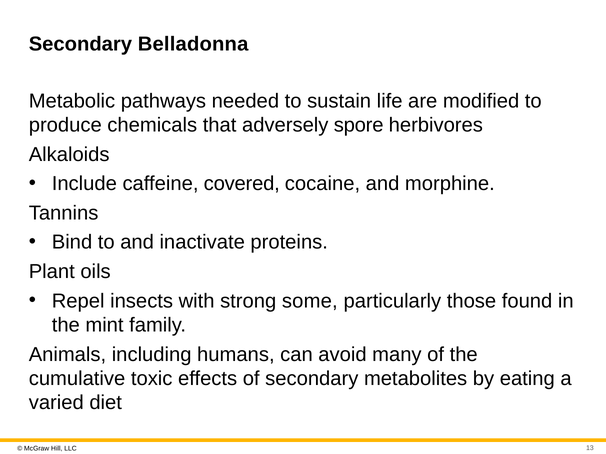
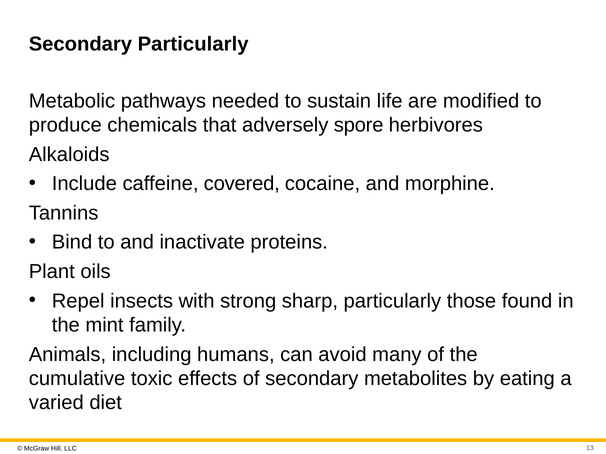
Secondary Belladonna: Belladonna -> Particularly
some: some -> sharp
